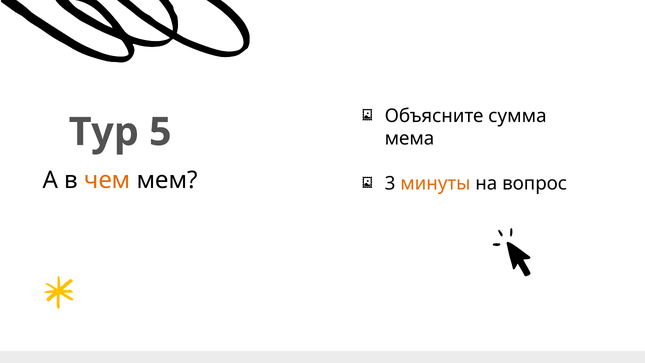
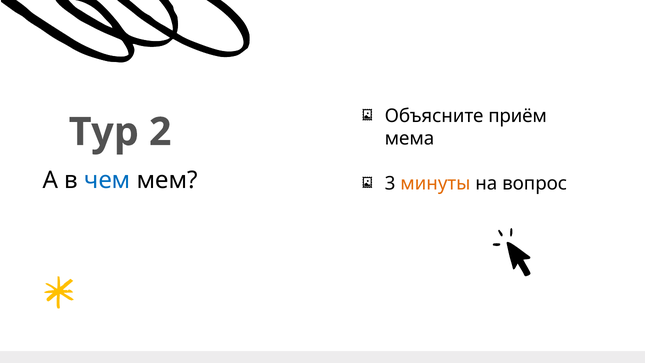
сумма: сумма -> приём
5: 5 -> 2
чем colour: orange -> blue
